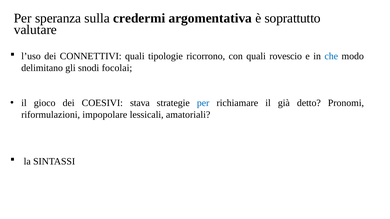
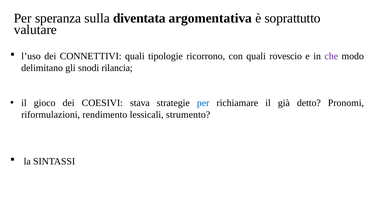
credermi: credermi -> diventata
che colour: blue -> purple
focolai: focolai -> rilancia
impopolare: impopolare -> rendimento
amatoriali: amatoriali -> strumento
